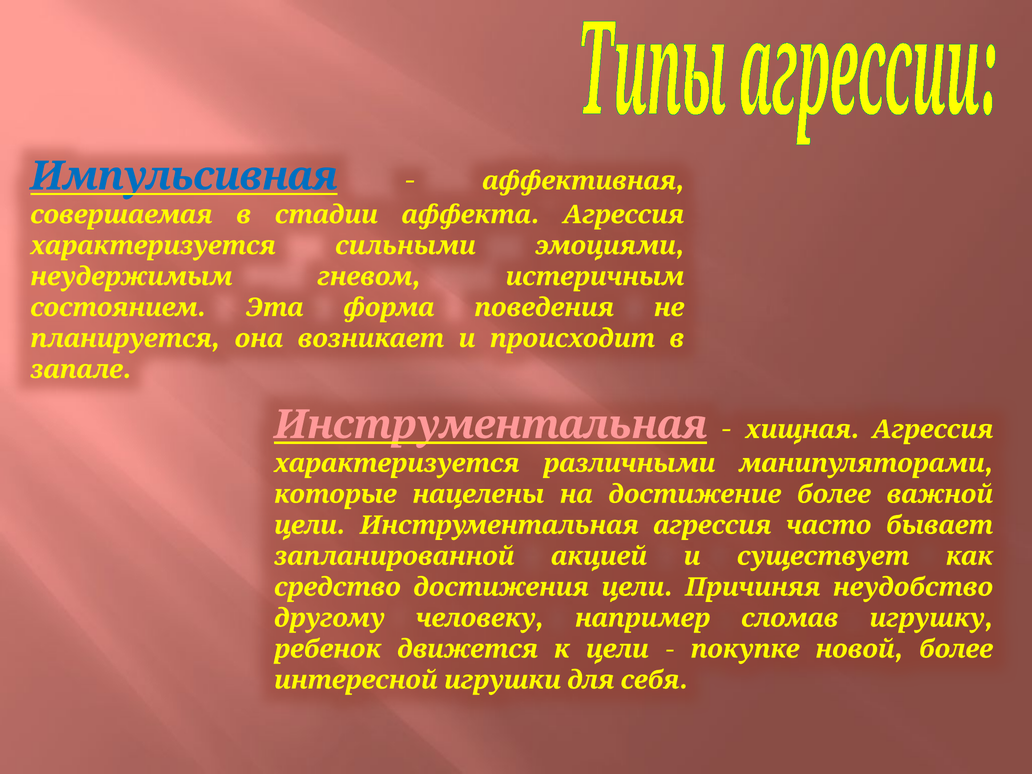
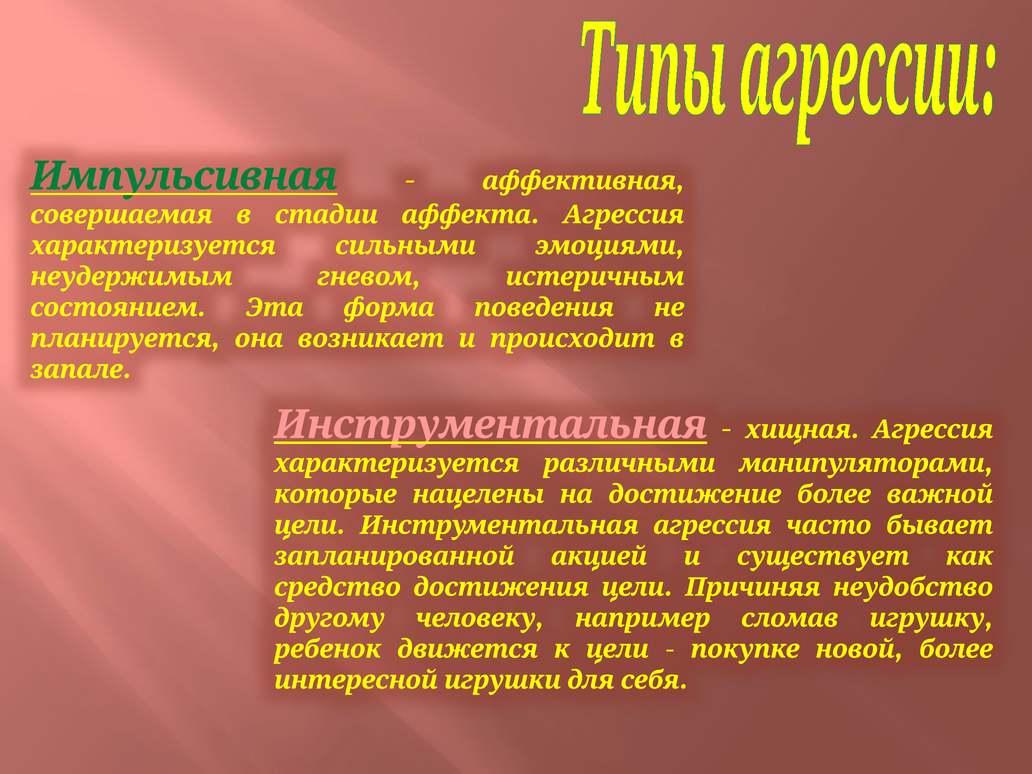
Импульсивная colour: blue -> green
